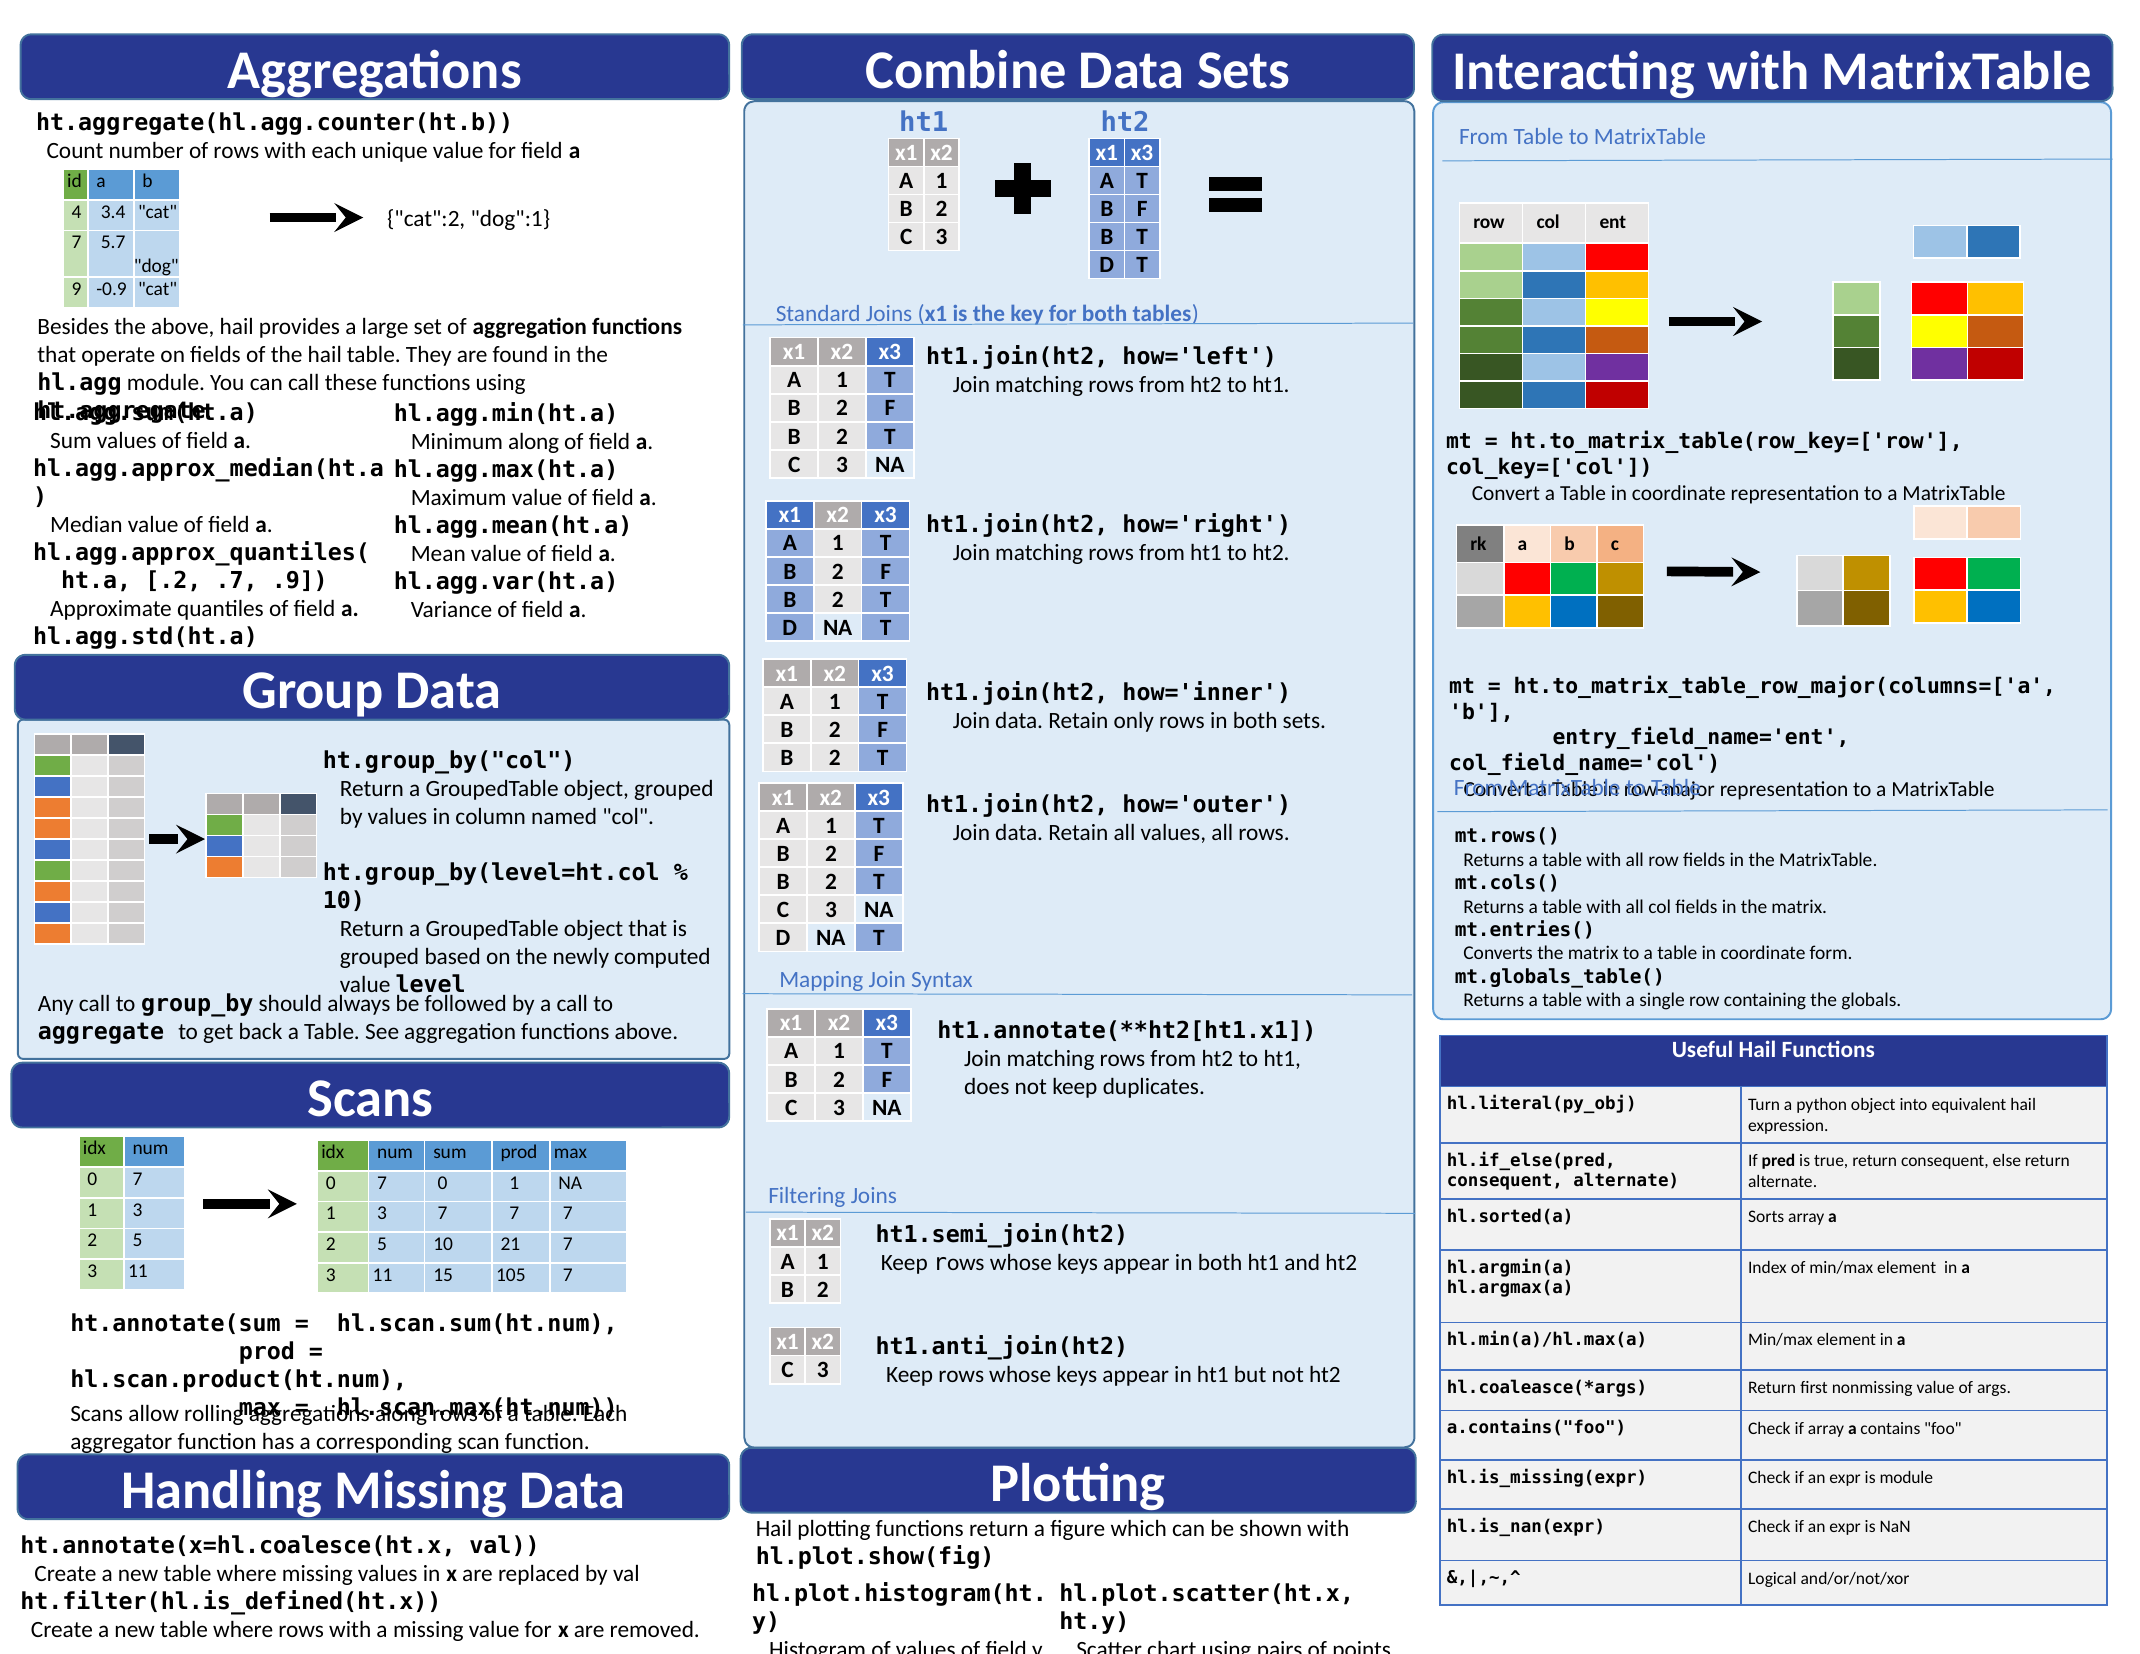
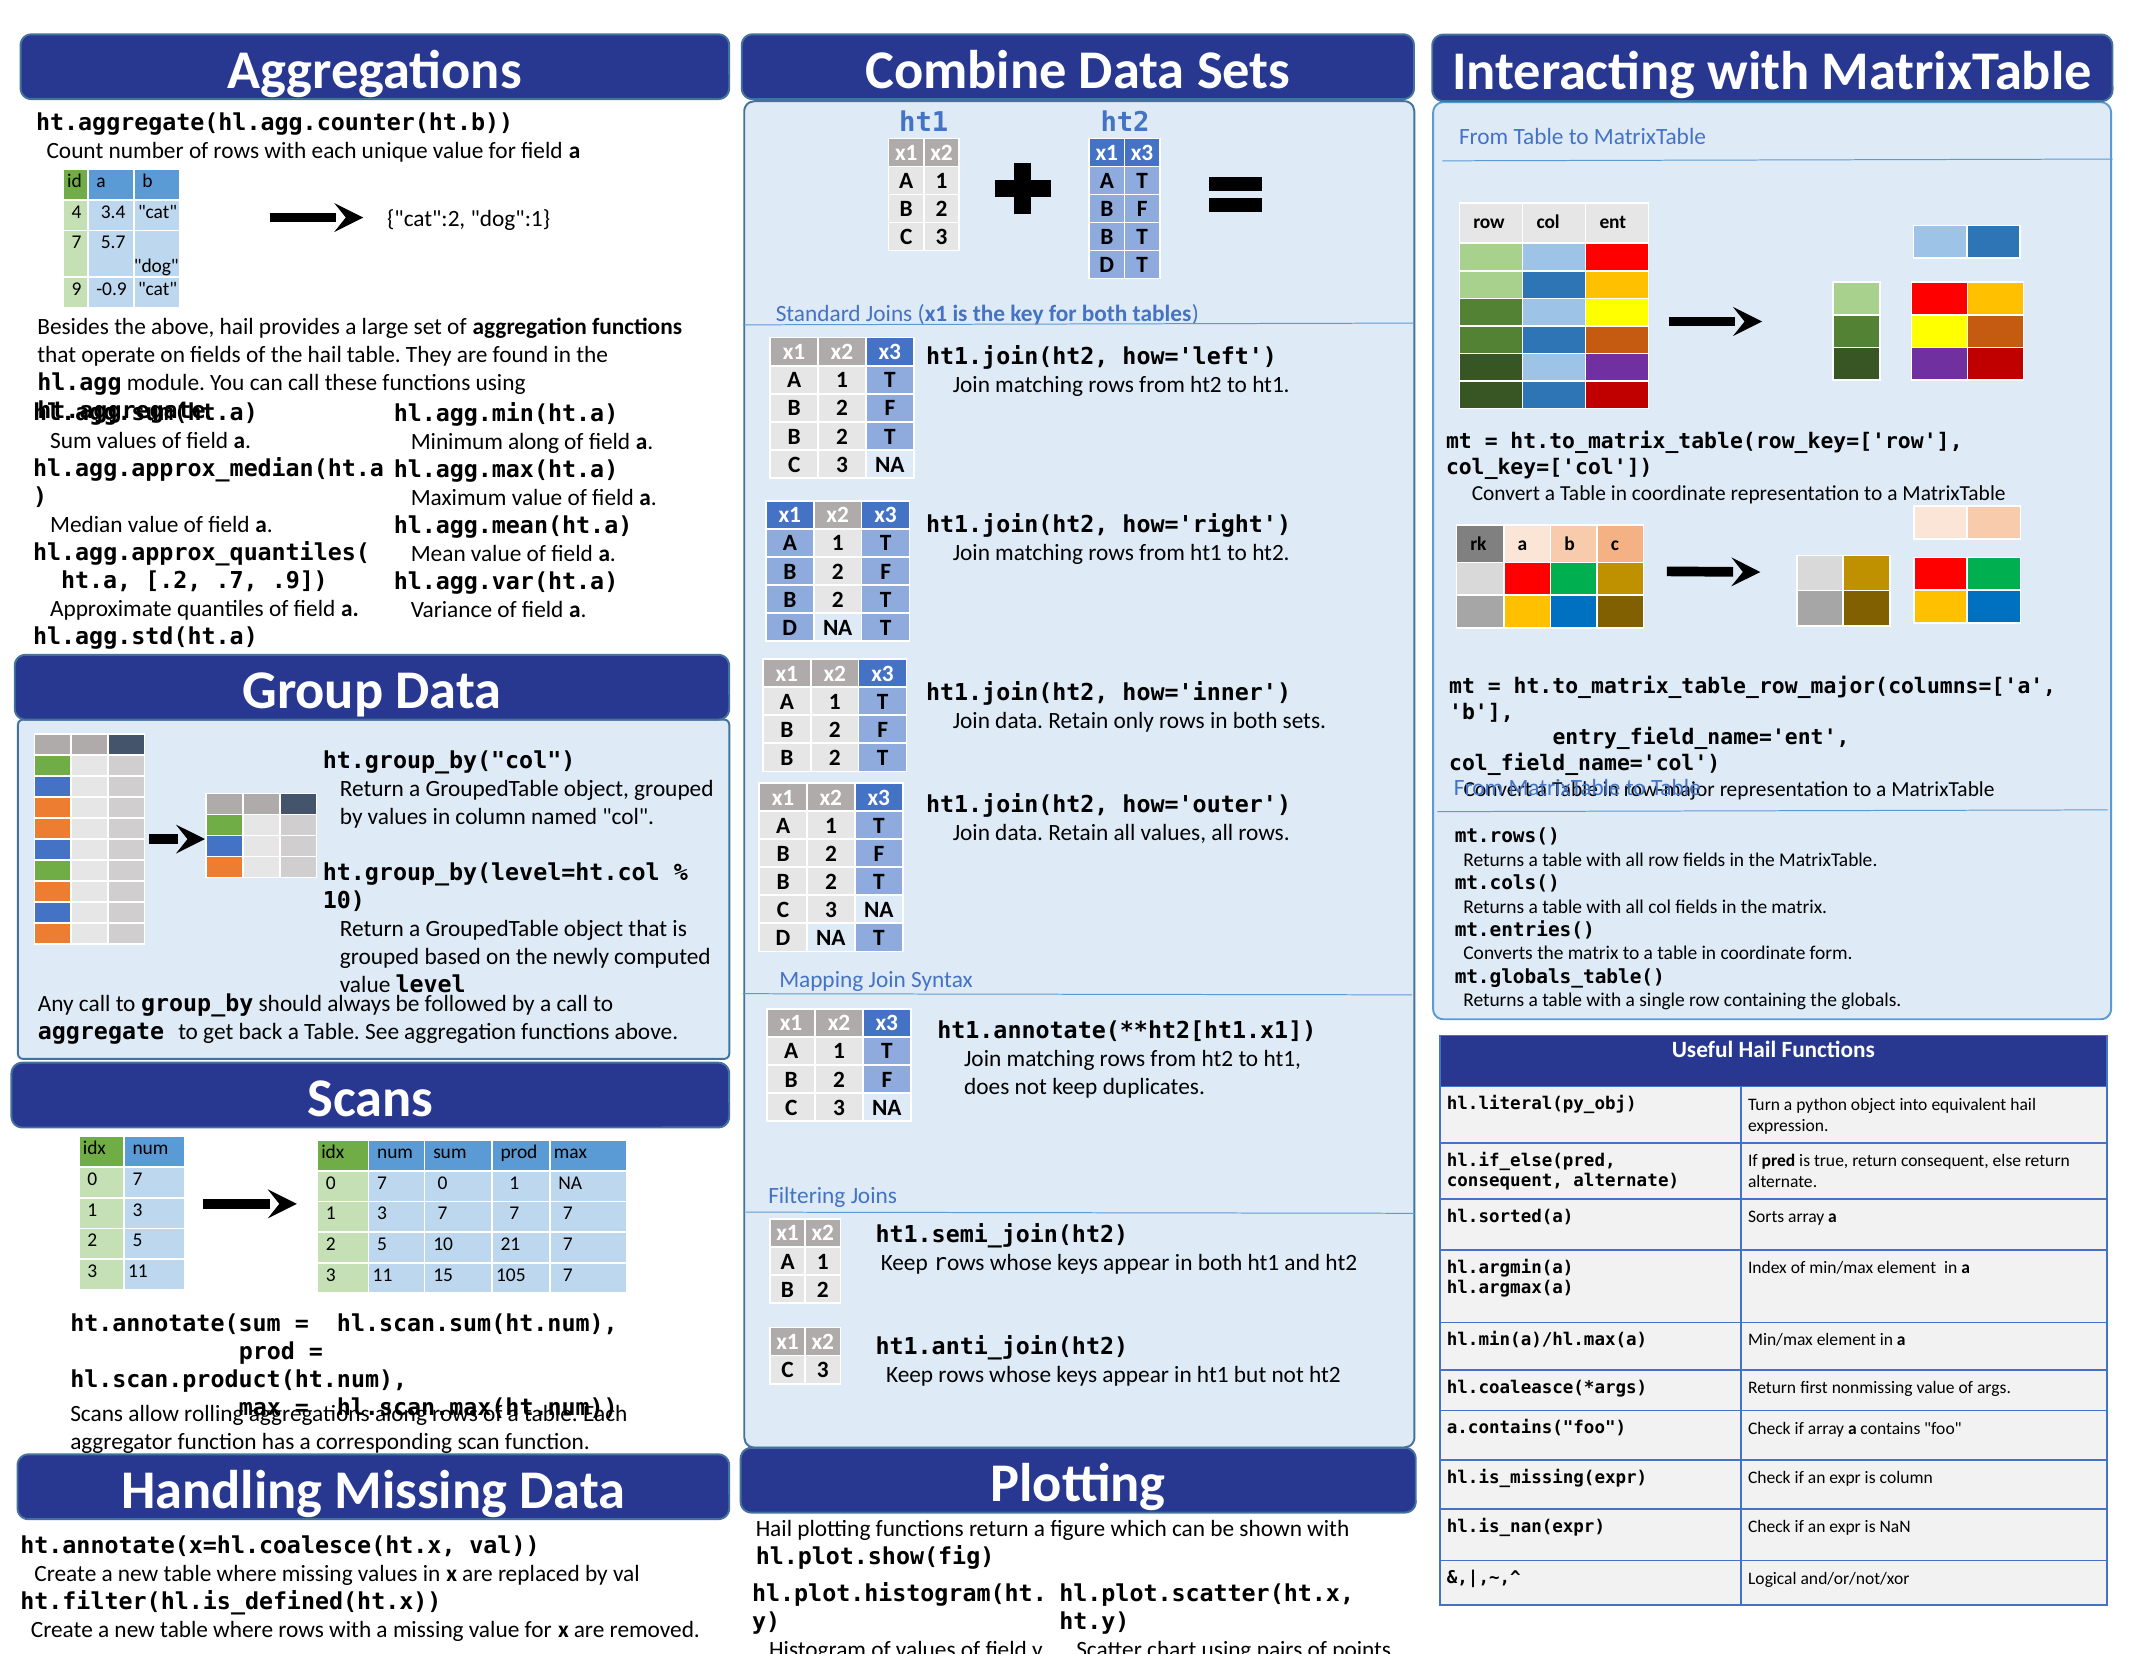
is module: module -> column
